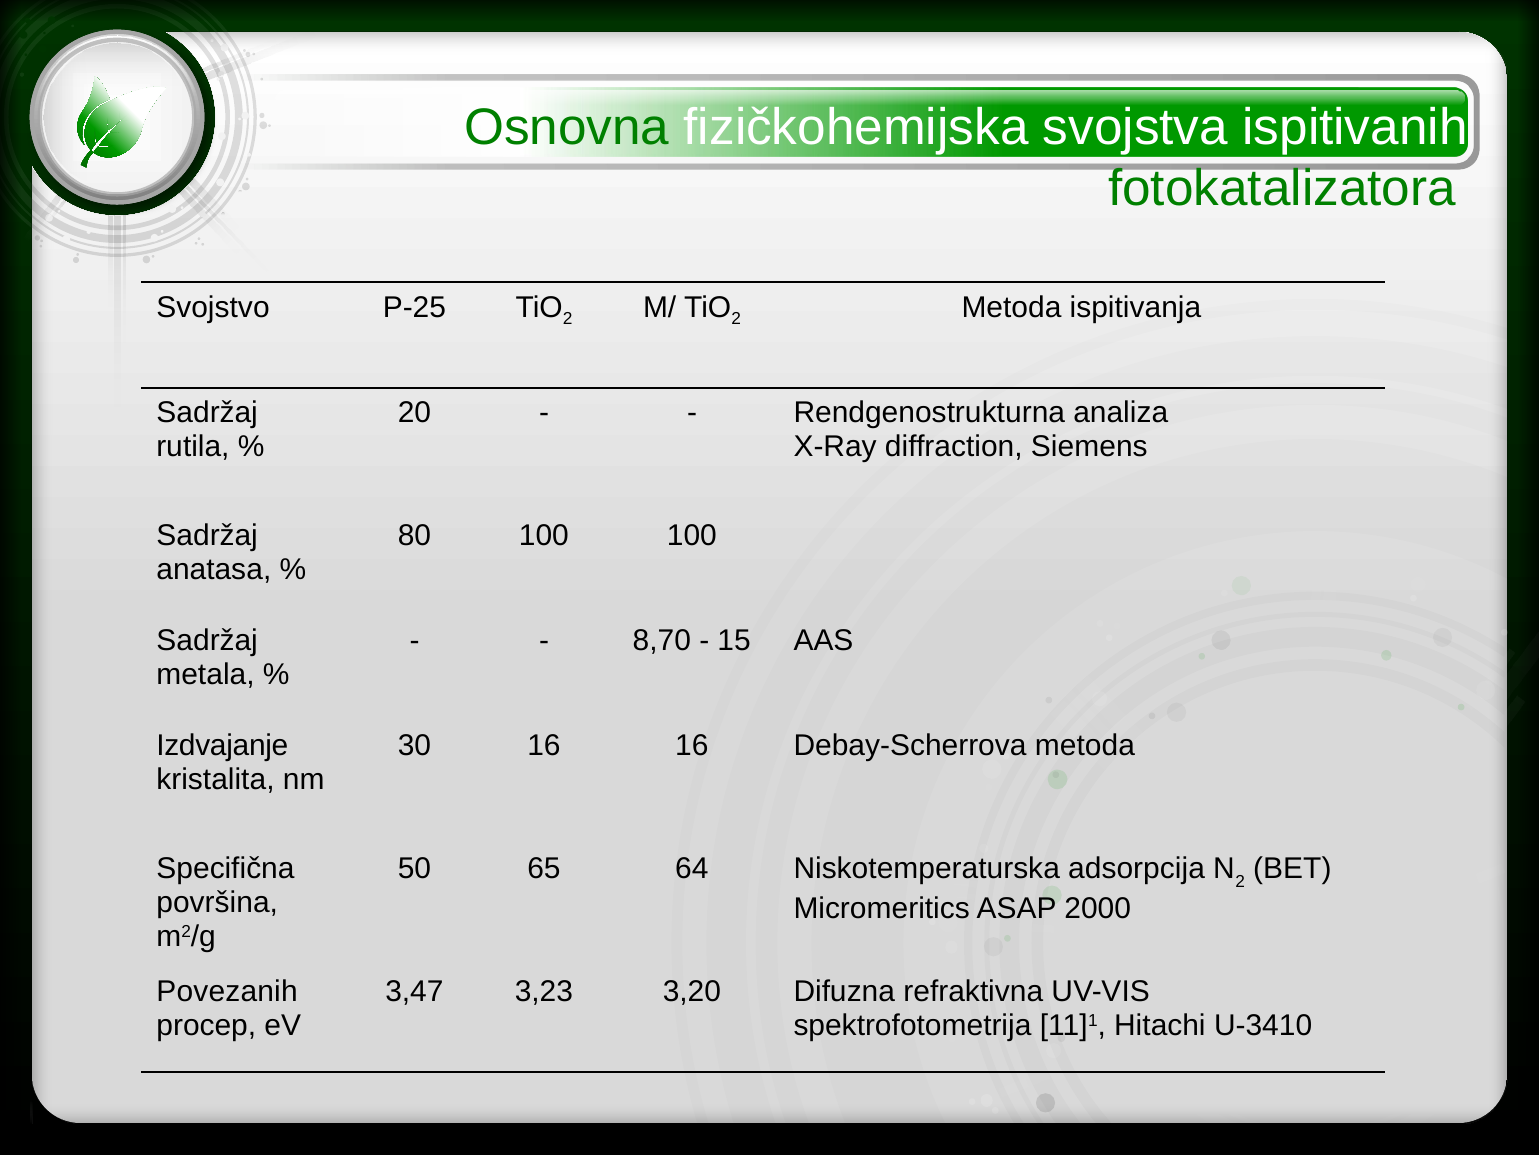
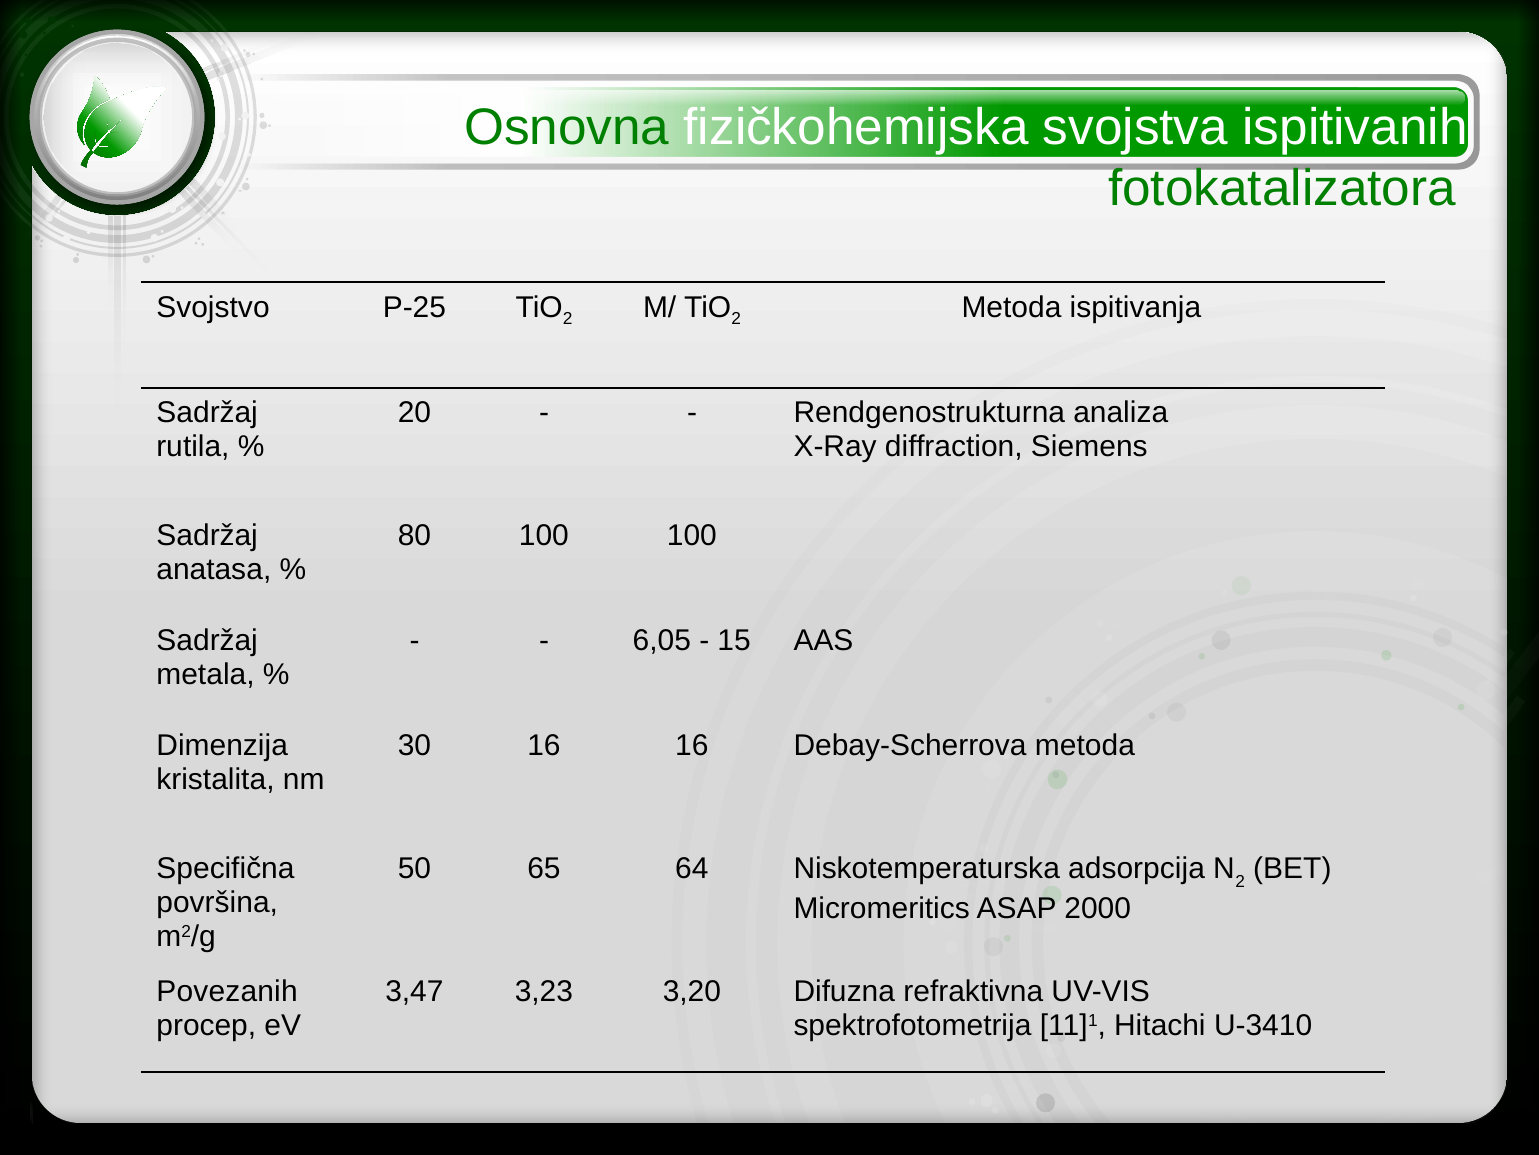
8,70: 8,70 -> 6,05
Izdvajanje: Izdvajanje -> Dimenzija
